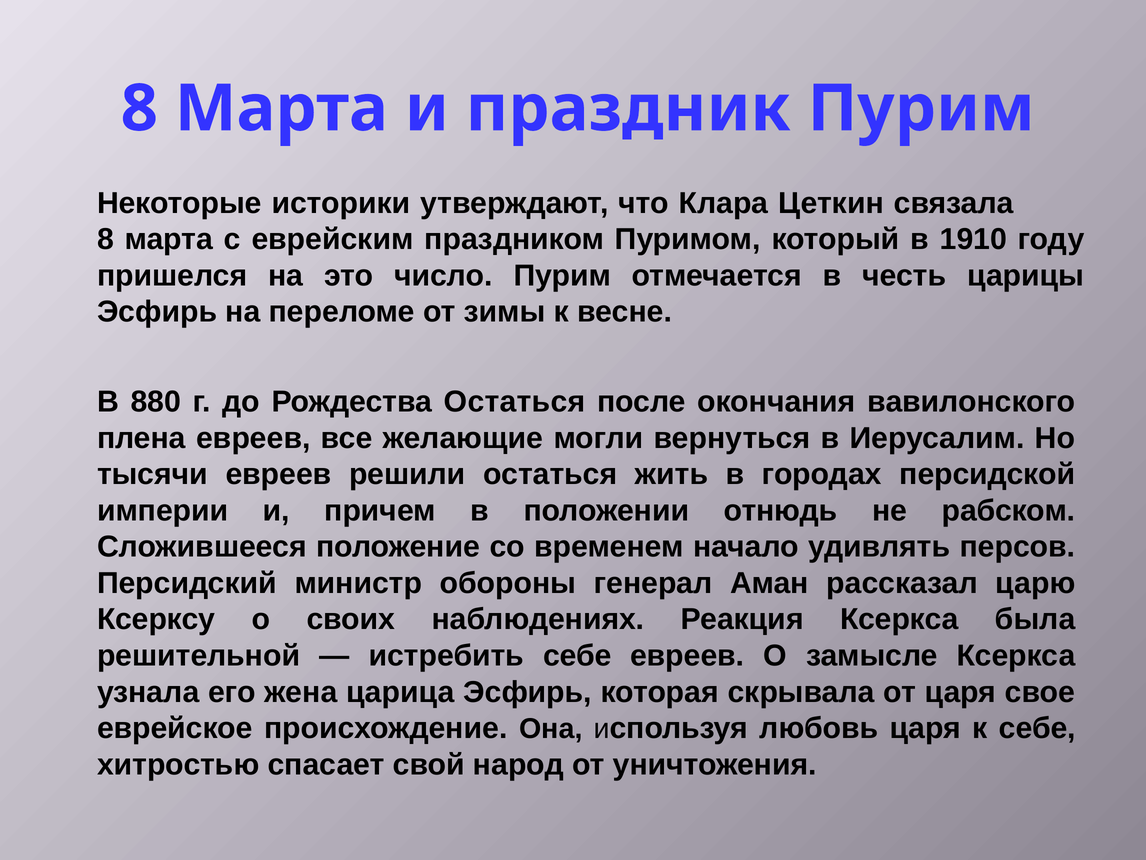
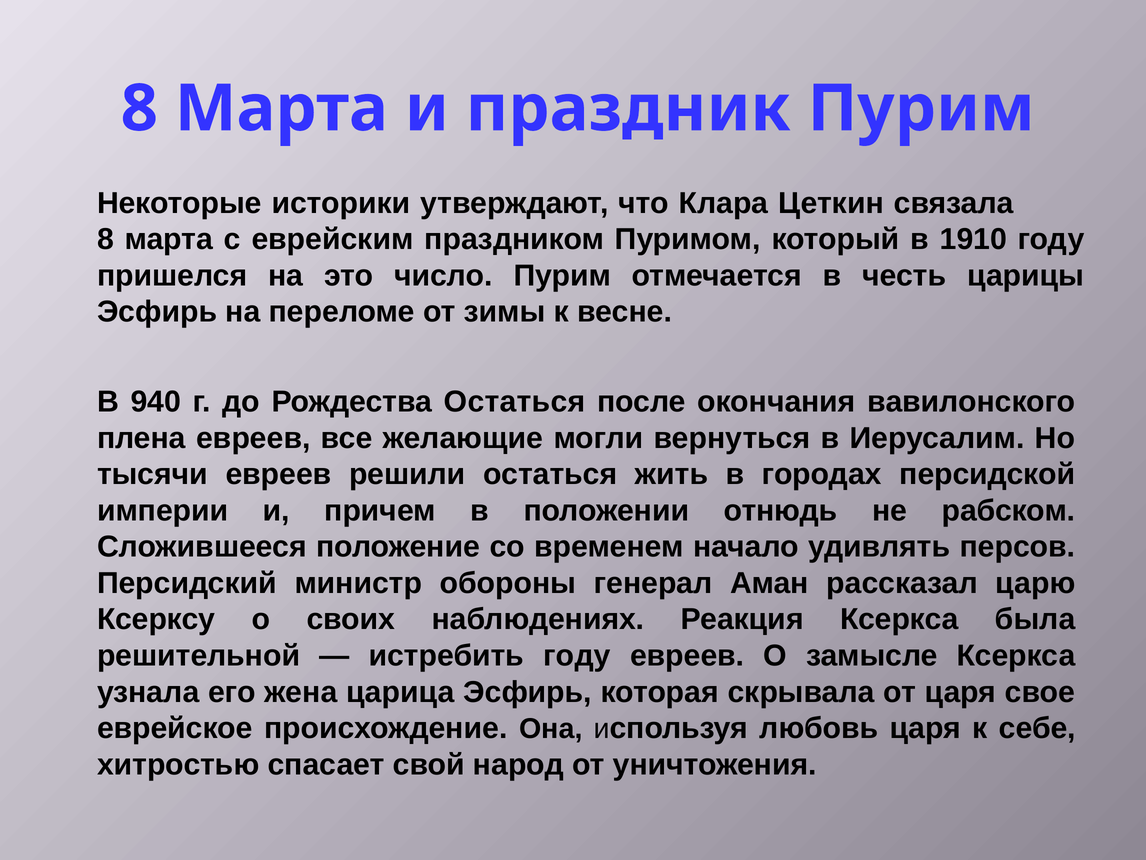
880: 880 -> 940
истребить себе: себе -> году
